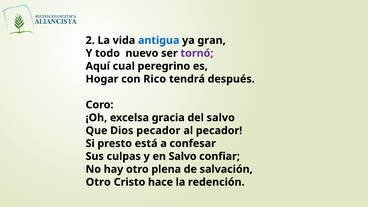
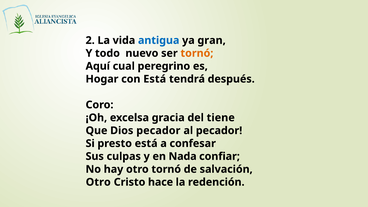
tornó at (197, 53) colour: purple -> orange
con Rico: Rico -> Está
del salvo: salvo -> tiene
en Salvo: Salvo -> Nada
otro plena: plena -> tornó
